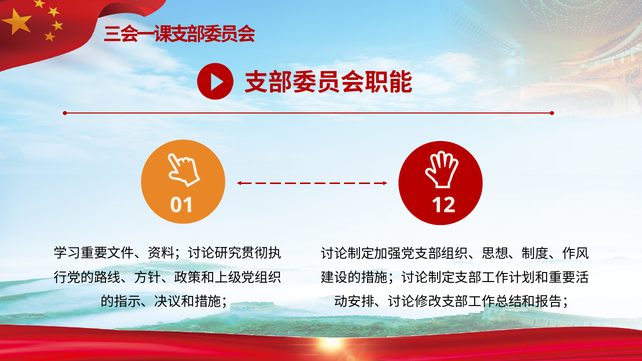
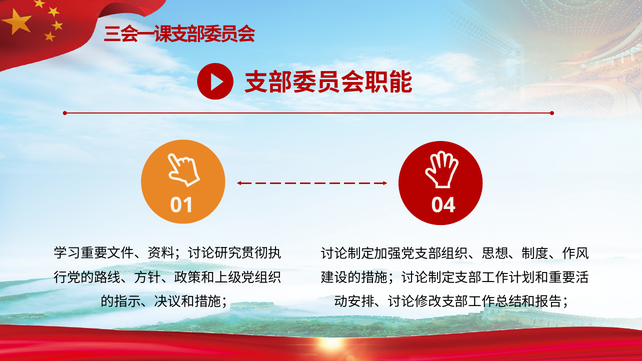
12: 12 -> 04
